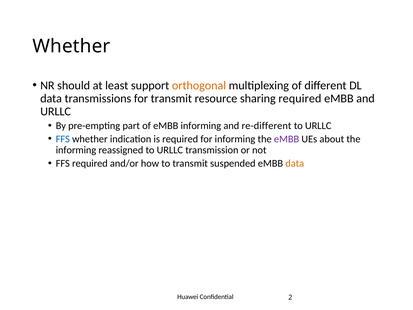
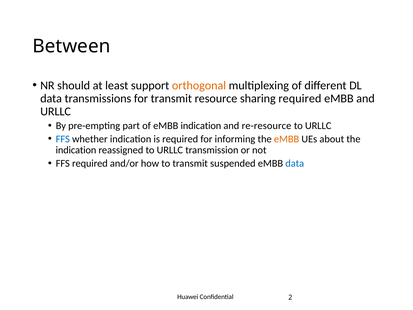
Whether at (71, 46): Whether -> Between
eMBB informing: informing -> indication
re-different: re-different -> re-resource
eMBB at (287, 139) colour: purple -> orange
informing at (76, 150): informing -> indication
data at (295, 163) colour: orange -> blue
